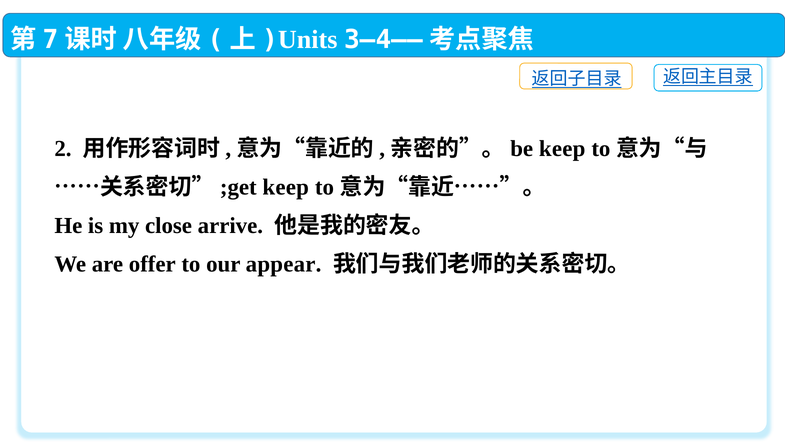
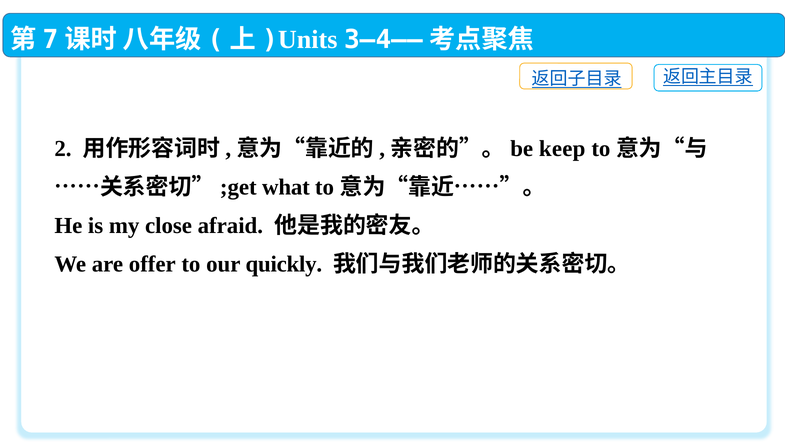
keep at (286, 187): keep -> what
arrive: arrive -> afraid
appear: appear -> quickly
